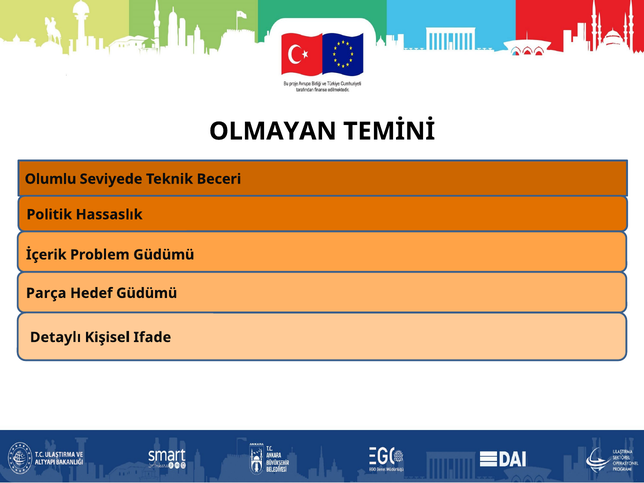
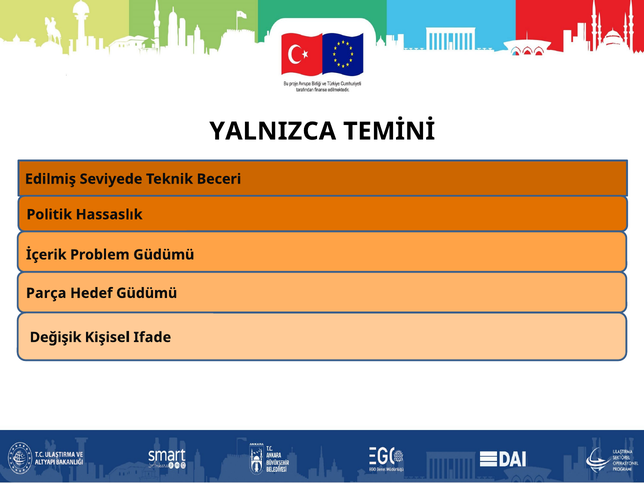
OLMAYAN: OLMAYAN -> YALNIZCA
Olumlu: Olumlu -> Edilmiş
Detaylı: Detaylı -> Değişik
